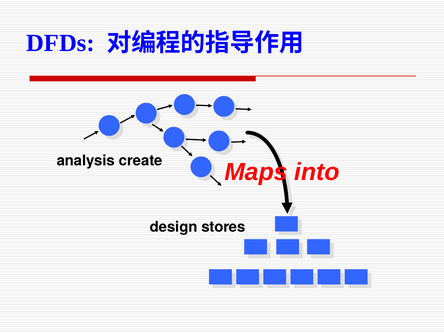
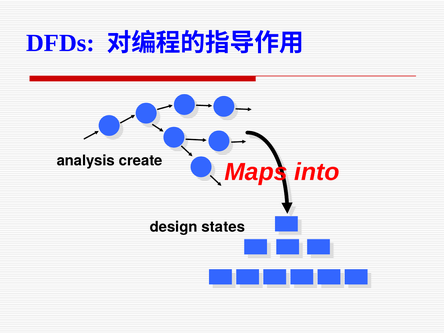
stores: stores -> states
